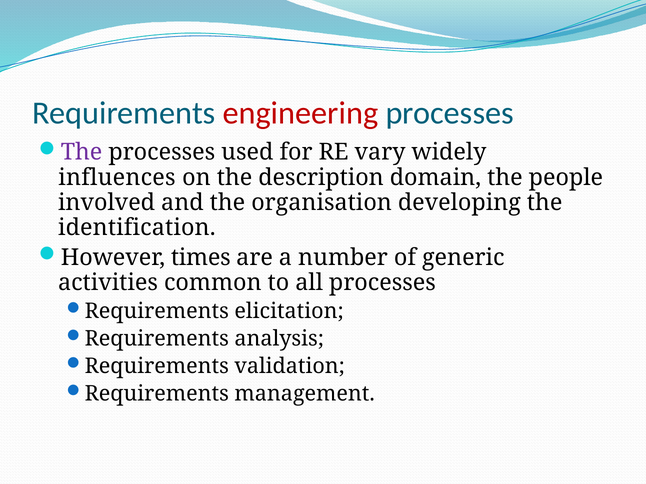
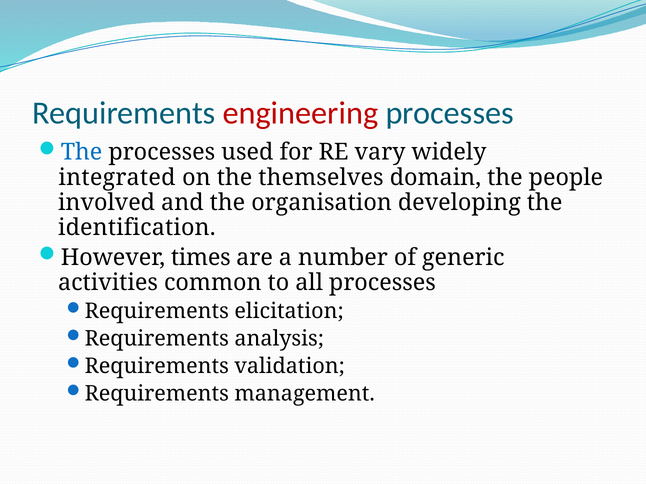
The at (82, 152) colour: purple -> blue
influences: influences -> integrated
description: description -> themselves
